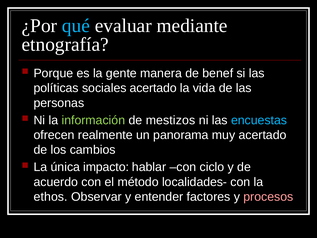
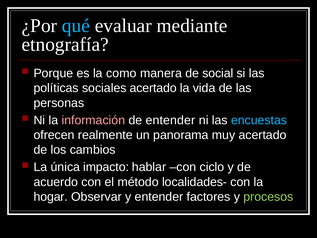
gente: gente -> como
benef: benef -> social
información colour: light green -> pink
de mestizos: mestizos -> entender
ethos: ethos -> hogar
procesos colour: pink -> light green
